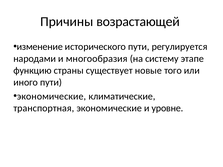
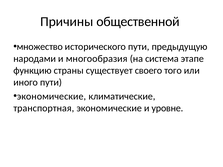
возрастающей: возрастающей -> общественной
изменение: изменение -> множество
регулируется: регулируется -> предыдущую
систему: систему -> система
новые: новые -> своего
